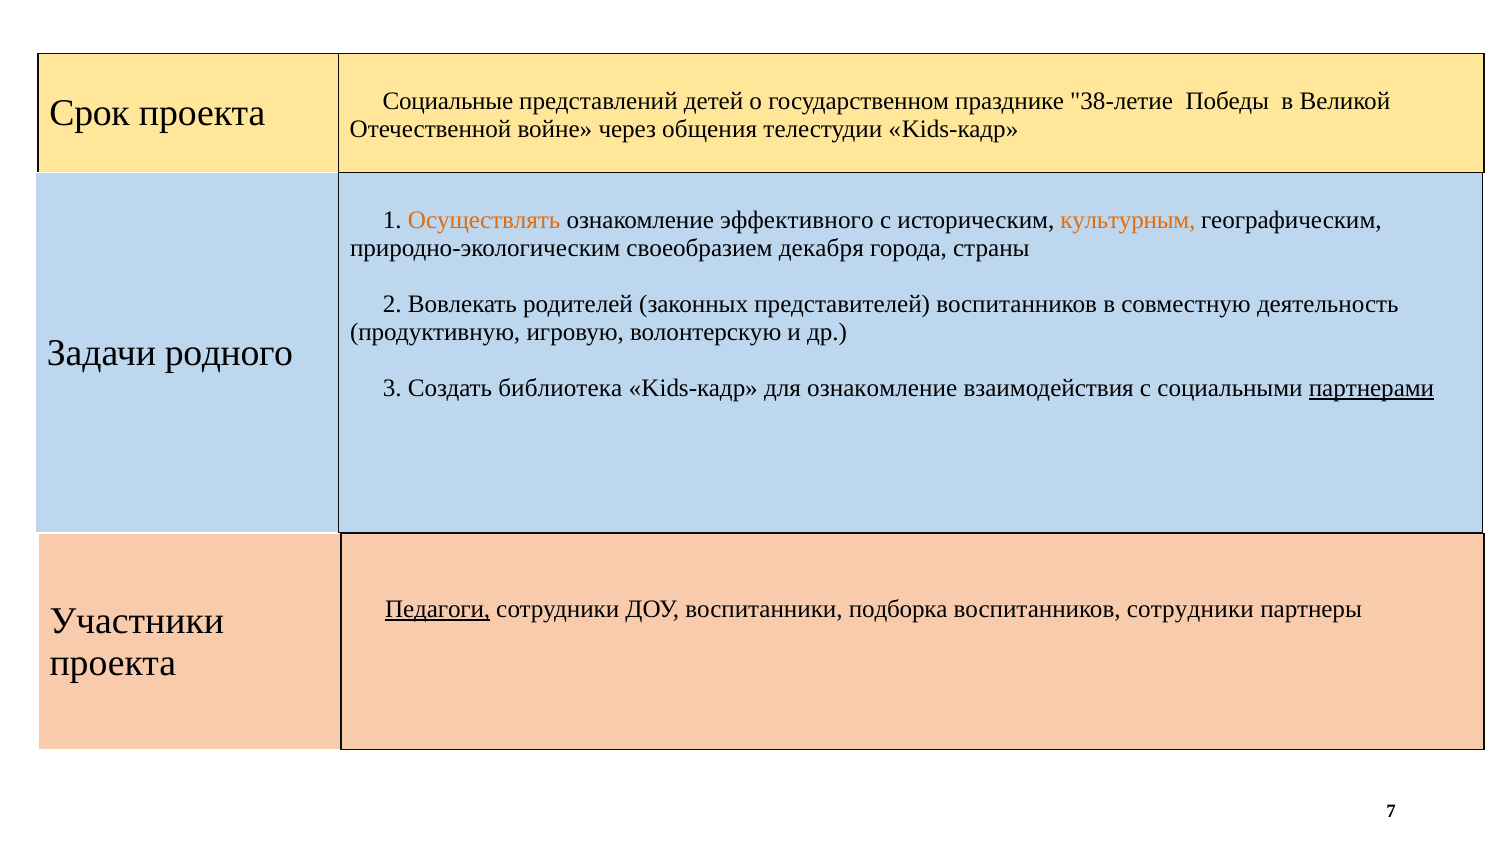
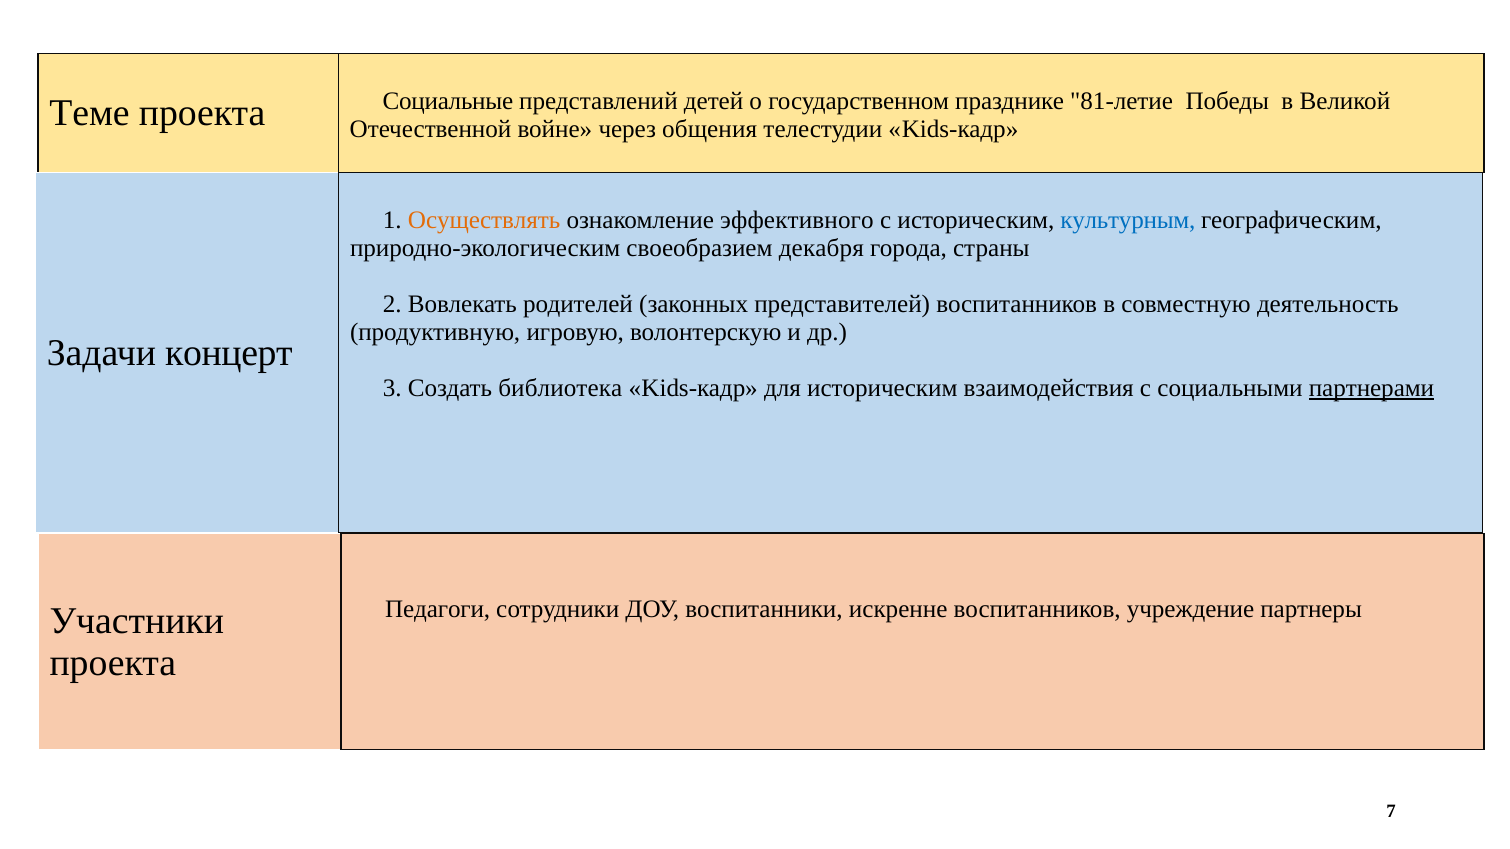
Срок: Срок -> Теме
38-летие: 38-летие -> 81-летие
культурным colour: orange -> blue
родного: родного -> концерт
для ознакомление: ознакомление -> историческим
Педагоги underline: present -> none
подборка: подборка -> искренне
воспитанников сотрудники: сотрудники -> учреждение
